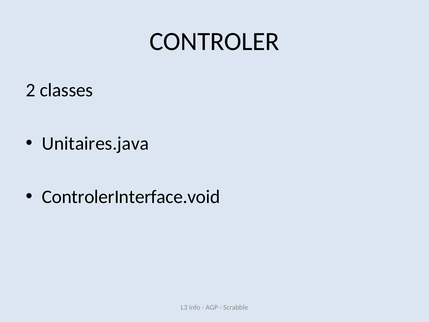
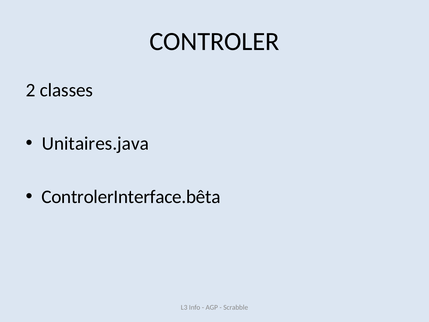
ControlerInterface.void: ControlerInterface.void -> ControlerInterface.bêta
